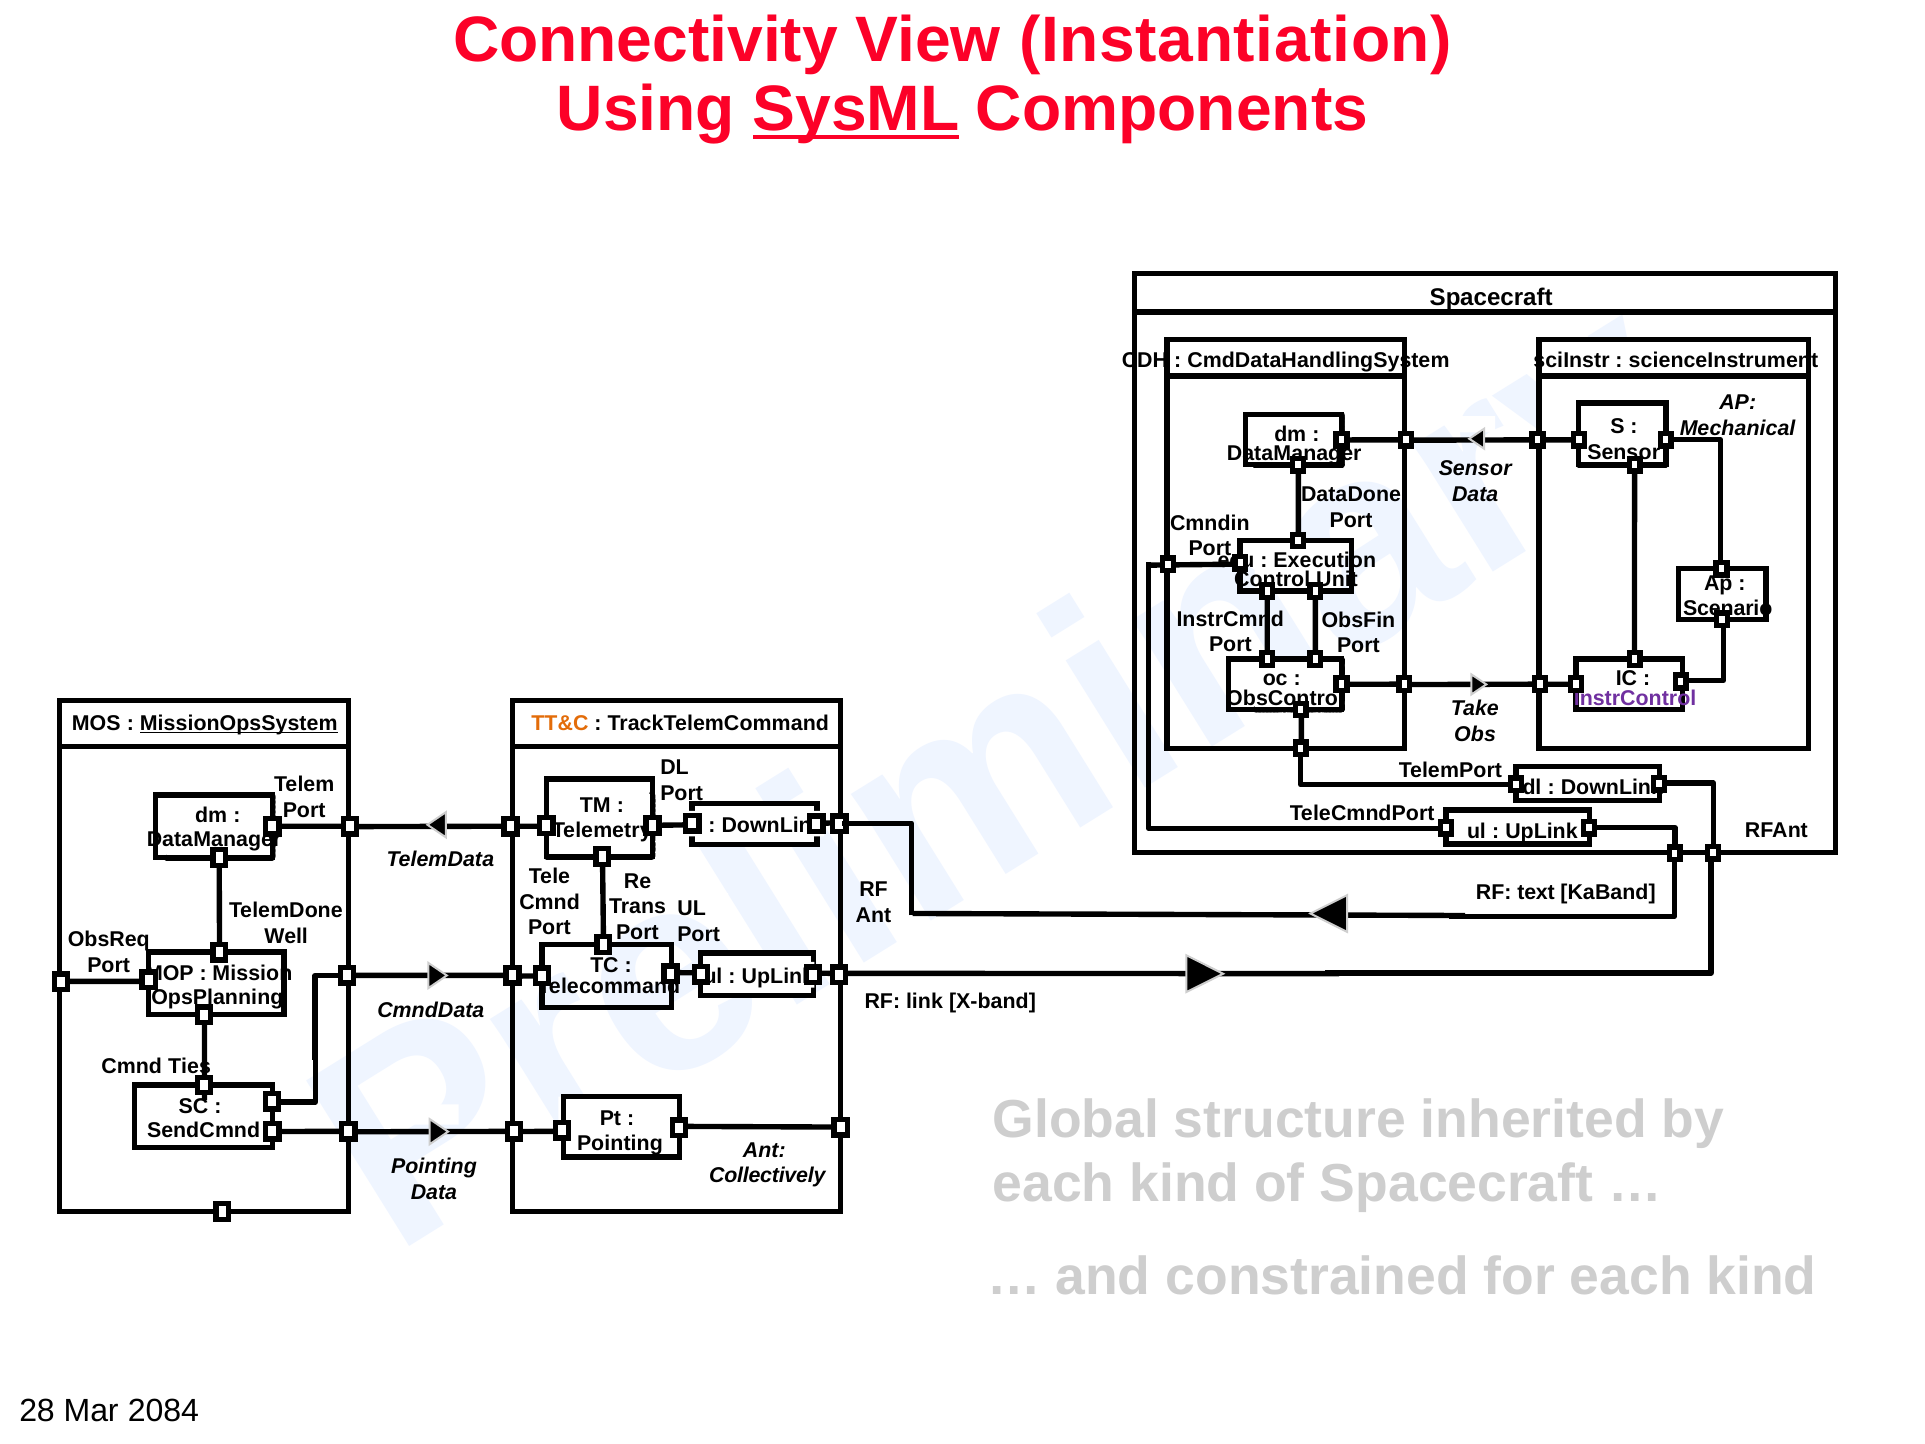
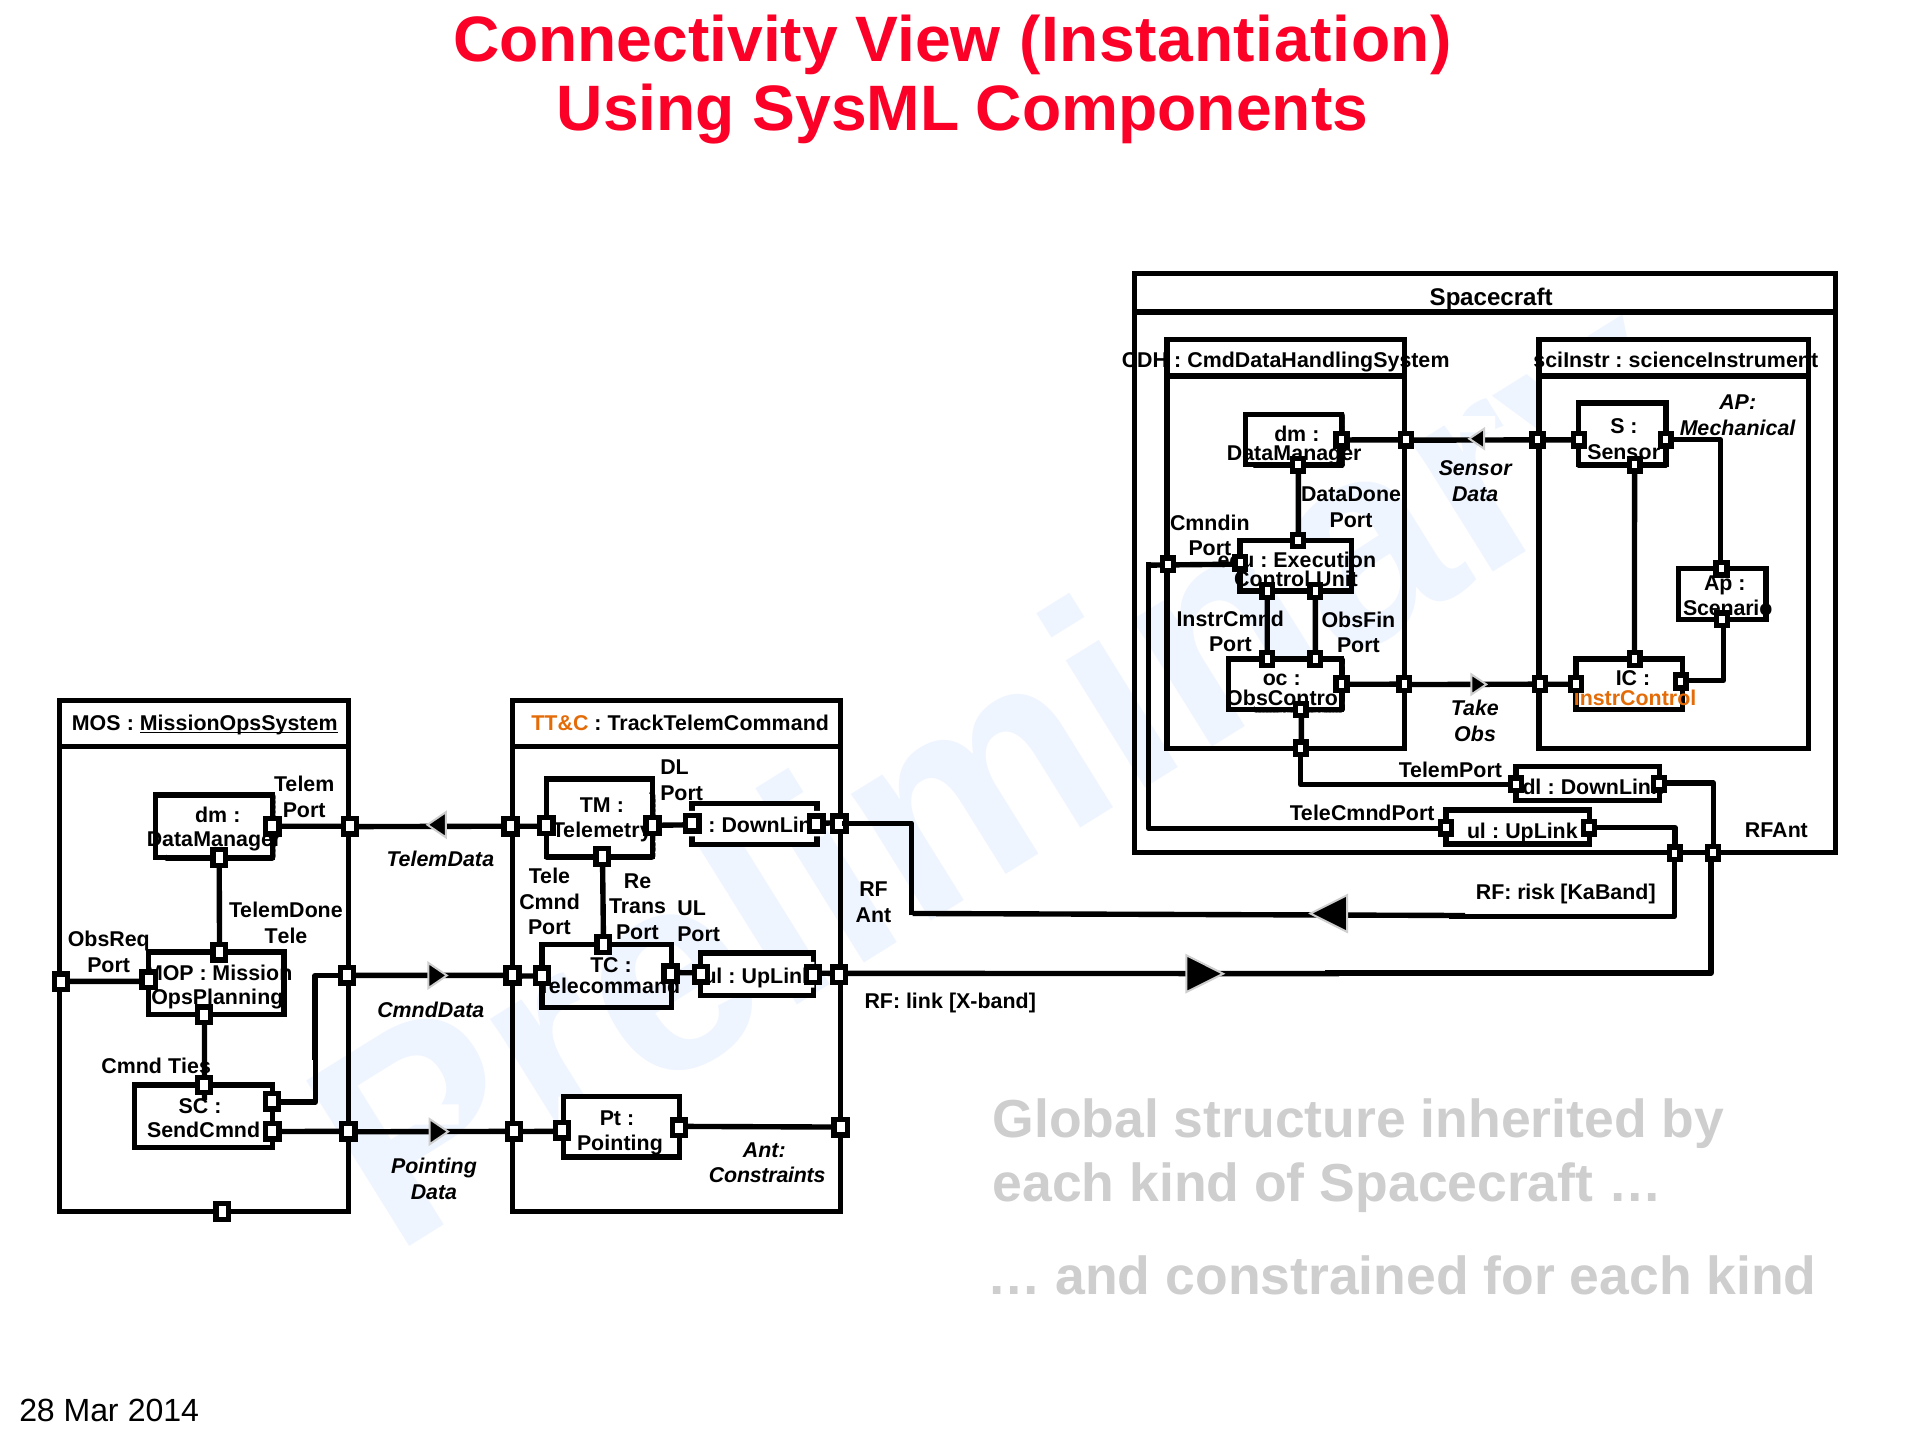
SysML underline: present -> none
InstrControl colour: purple -> orange
text: text -> risk
Well at (286, 936): Well -> Tele
Collectively: Collectively -> Constraints
2084: 2084 -> 2014
